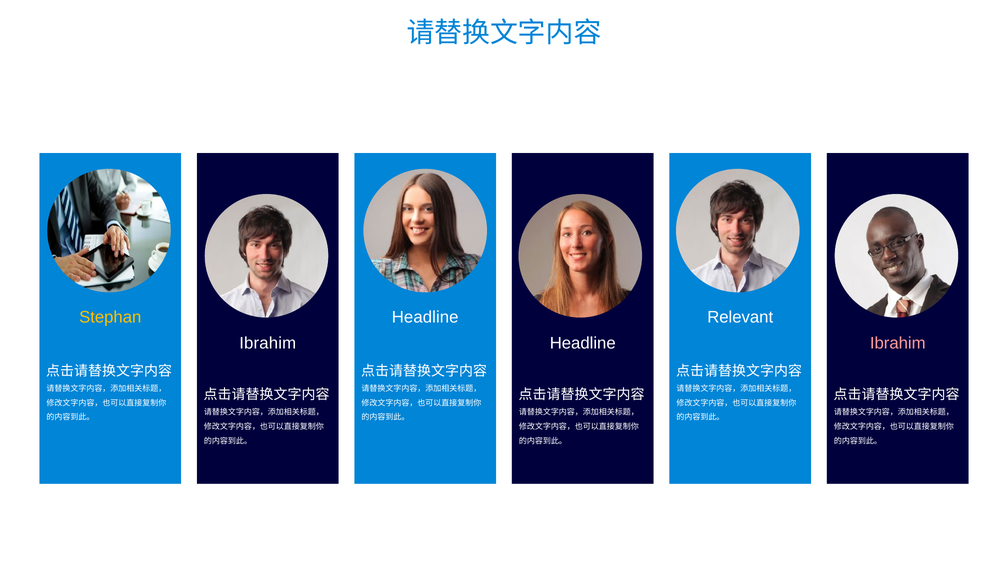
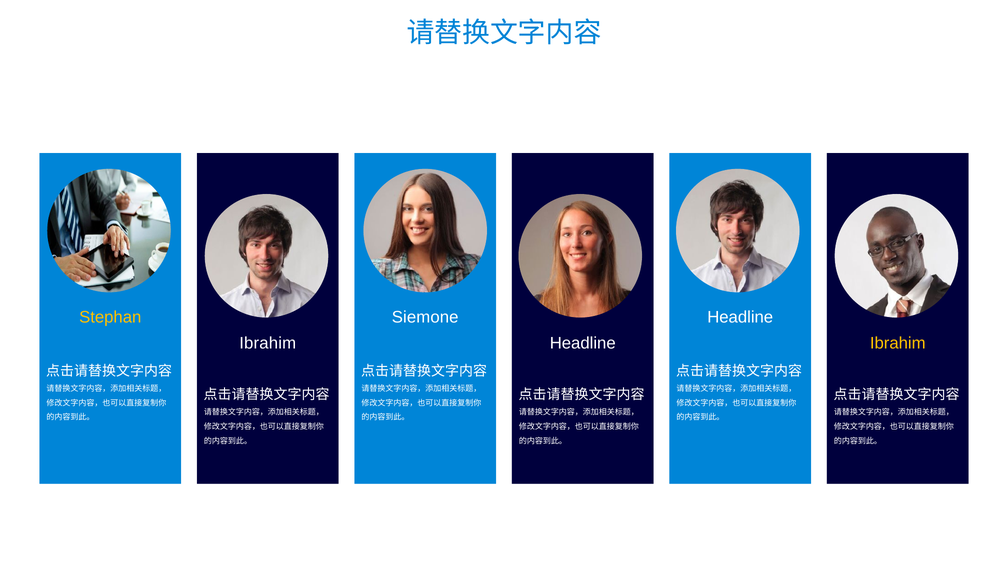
Headline at (425, 317): Headline -> Siemone
Relevant at (740, 317): Relevant -> Headline
Ibrahim at (898, 343) colour: pink -> yellow
